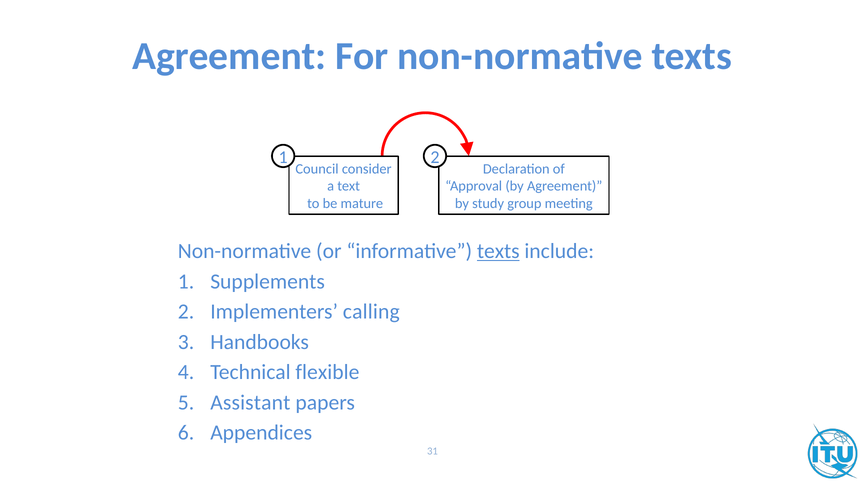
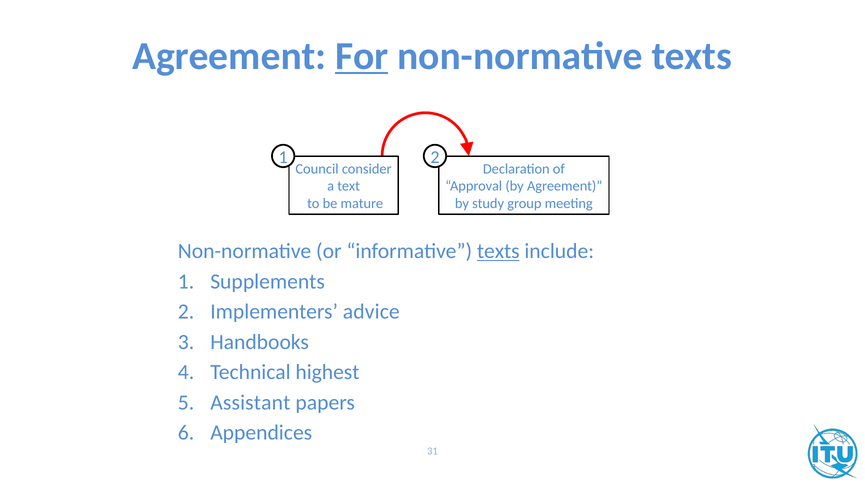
For underline: none -> present
calling: calling -> advice
flexible: flexible -> highest
